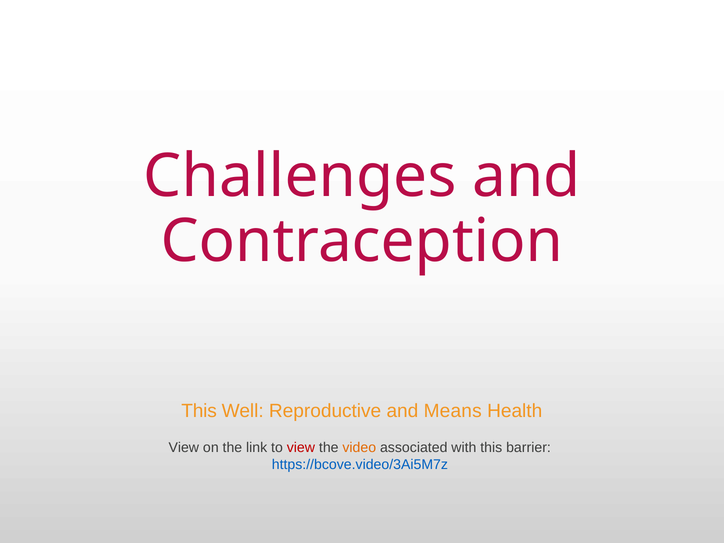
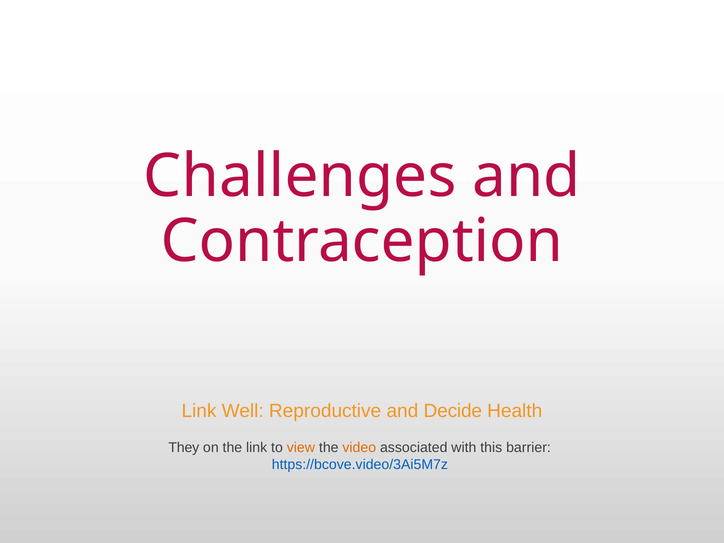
This at (199, 411): This -> Link
Means: Means -> Decide
View at (184, 448): View -> They
view at (301, 448) colour: red -> orange
